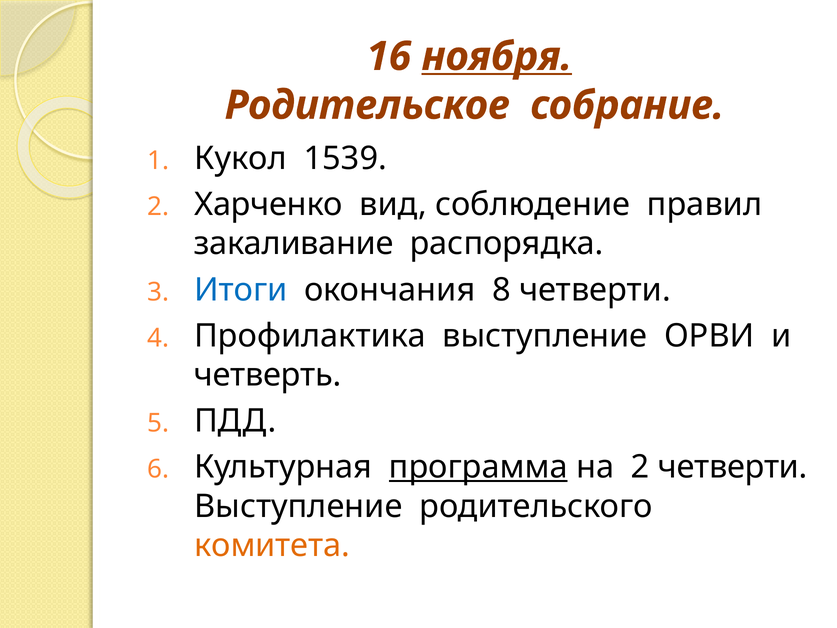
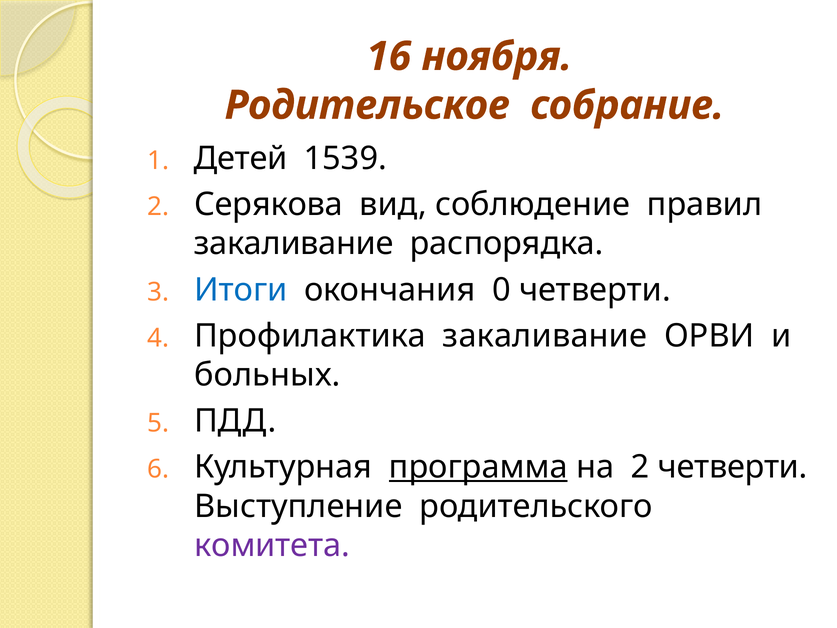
ноября underline: present -> none
Кукол: Кукол -> Детей
Харченко: Харченко -> Серякова
8: 8 -> 0
Профилактика выступление: выступление -> закаливание
четверть: четверть -> больных
комитета colour: orange -> purple
